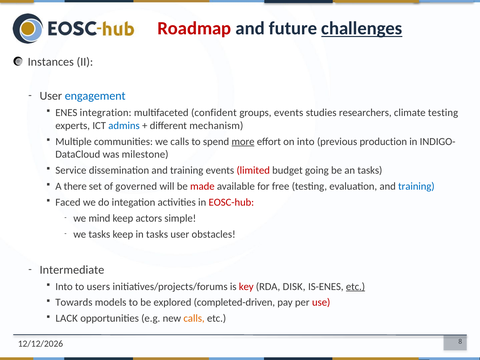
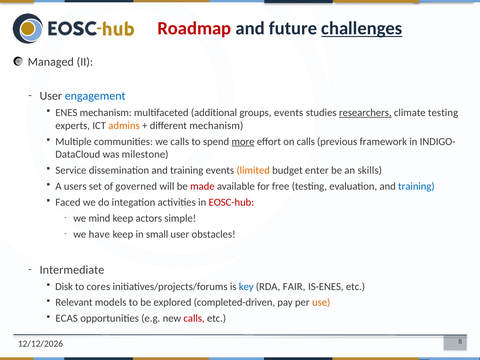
Instances: Instances -> Managed
ENES integration: integration -> mechanism
confident: confident -> additional
researchers underline: none -> present
admins colour: blue -> orange
on into: into -> calls
production: production -> framework
limited colour: red -> orange
going: going -> enter
an tasks: tasks -> skills
there: there -> users
we tasks: tasks -> have
in tasks: tasks -> small
Into at (64, 286): Into -> Disk
users: users -> cores
key colour: red -> blue
DISK: DISK -> FAIR
etc at (355, 286) underline: present -> none
Towards: Towards -> Relevant
use colour: red -> orange
LACK: LACK -> ECAS
calls at (194, 318) colour: orange -> red
